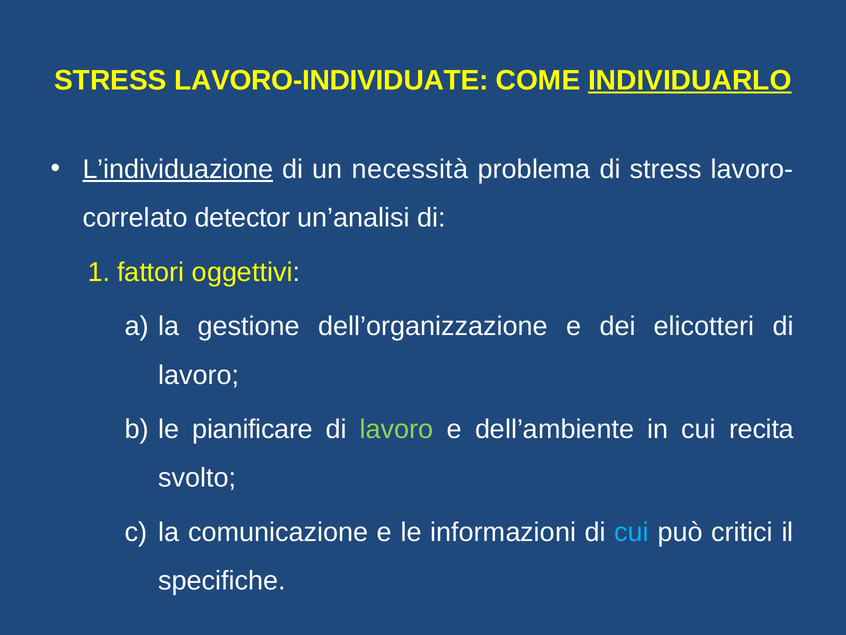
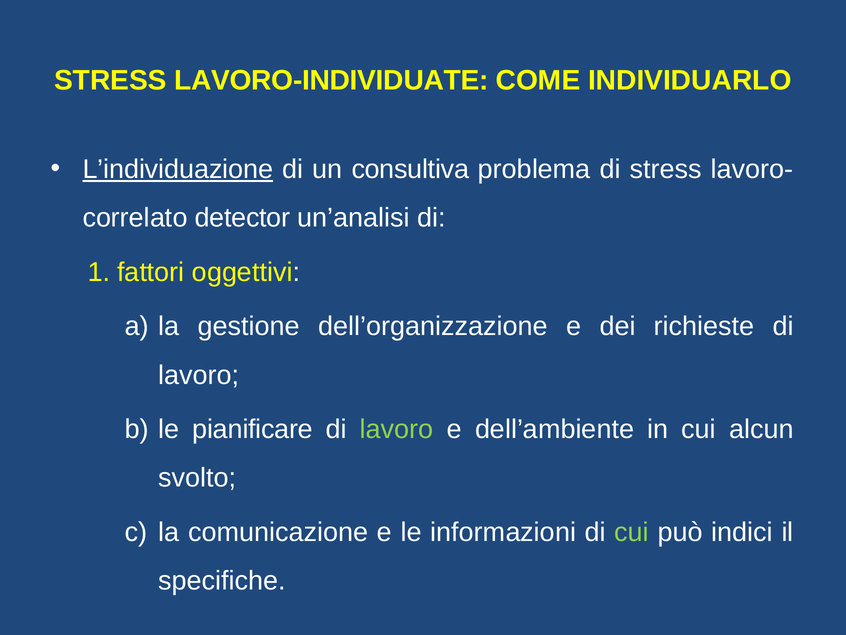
INDIVIDUARLO underline: present -> none
necessità: necessità -> consultiva
elicotteri: elicotteri -> richieste
recita: recita -> alcun
cui at (632, 532) colour: light blue -> light green
critici: critici -> indici
